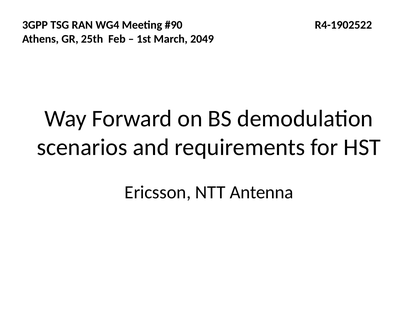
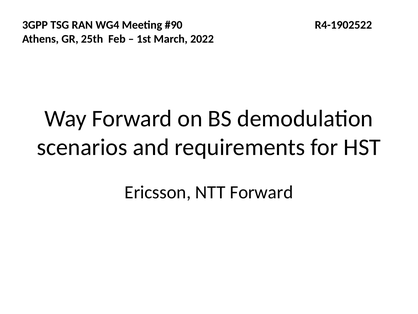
2049: 2049 -> 2022
NTT Antenna: Antenna -> Forward
